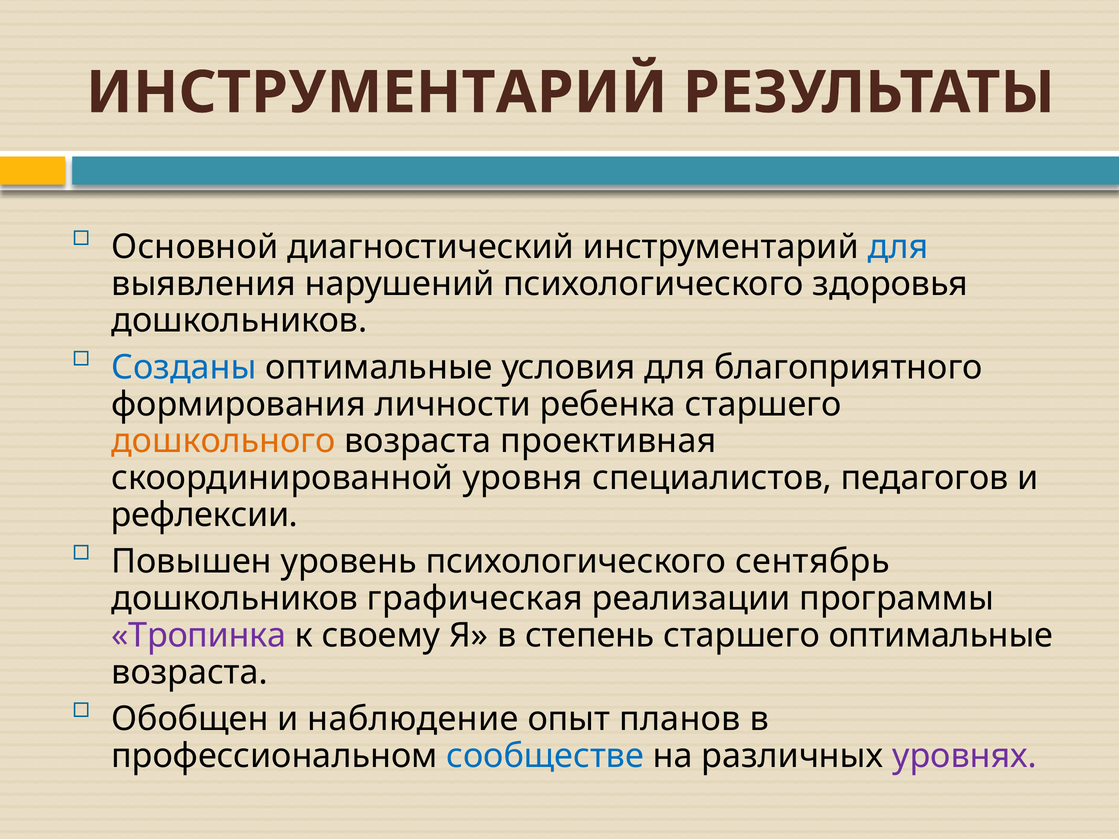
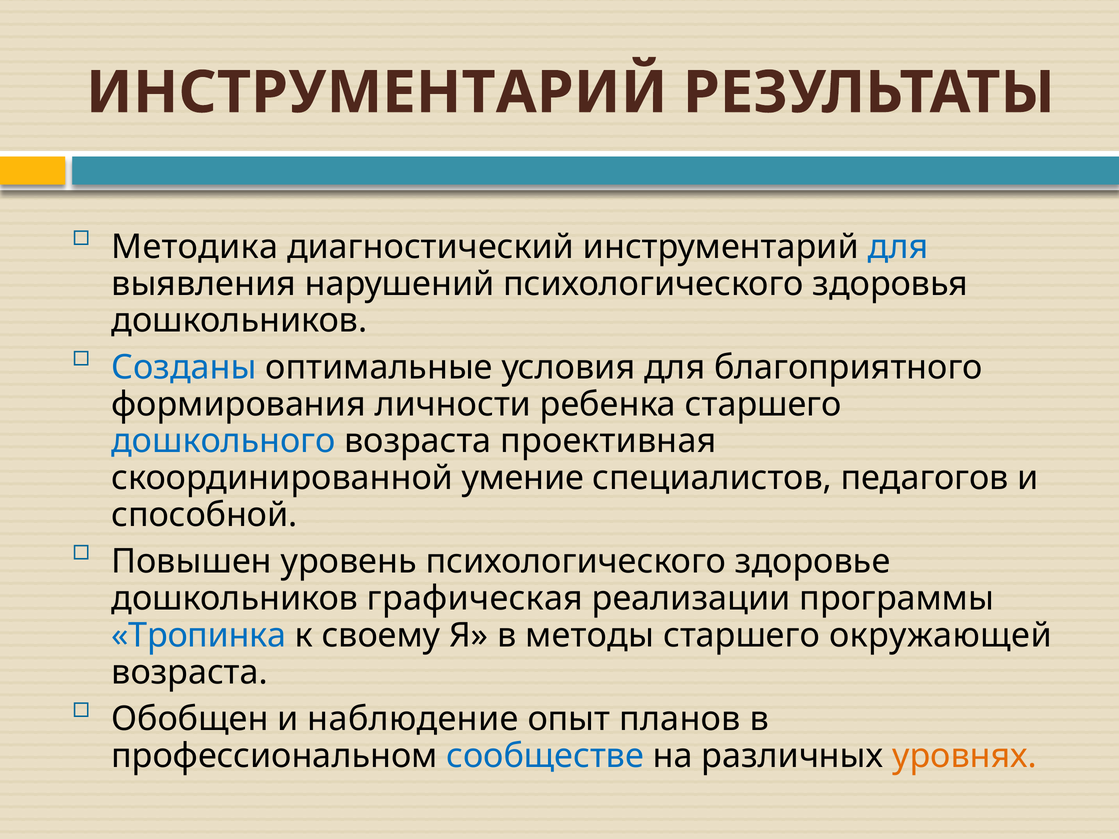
Основной: Основной -> Методика
дошкольного colour: orange -> blue
уровня: уровня -> умение
рефлексии: рефлексии -> способной
сентябрь: сентябрь -> здоровье
Тропинка colour: purple -> blue
степень: степень -> методы
старшего оптимальные: оптимальные -> окружающей
уровнях colour: purple -> orange
